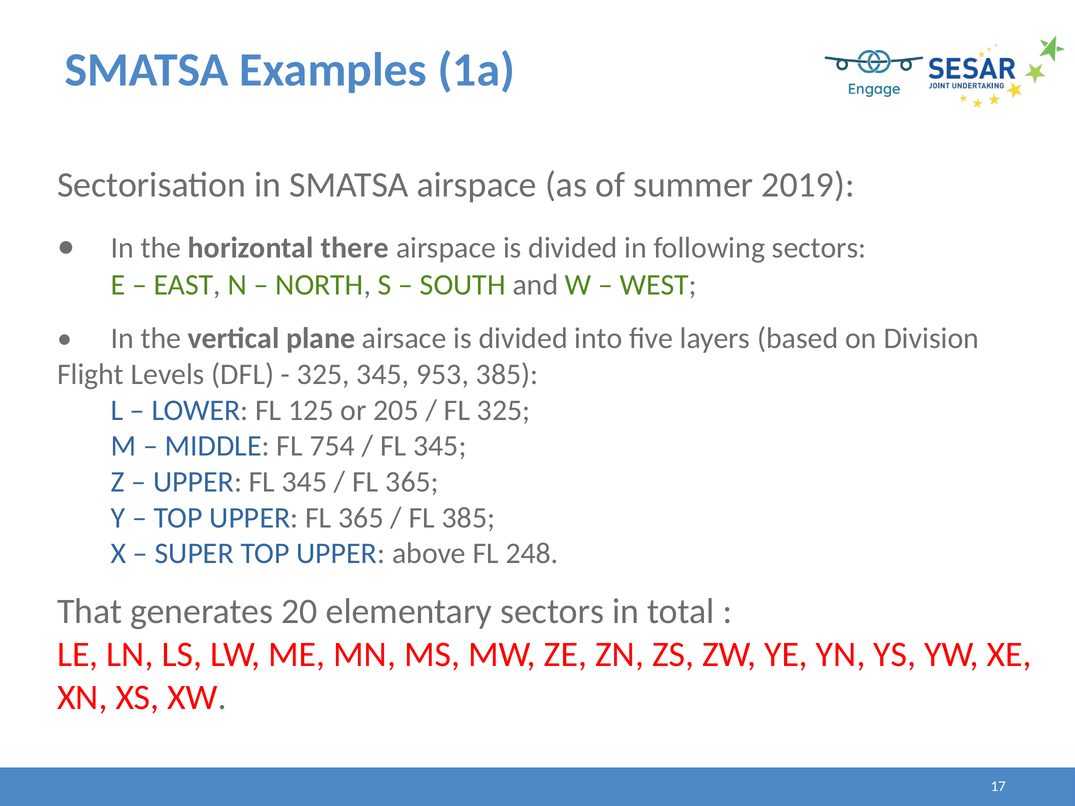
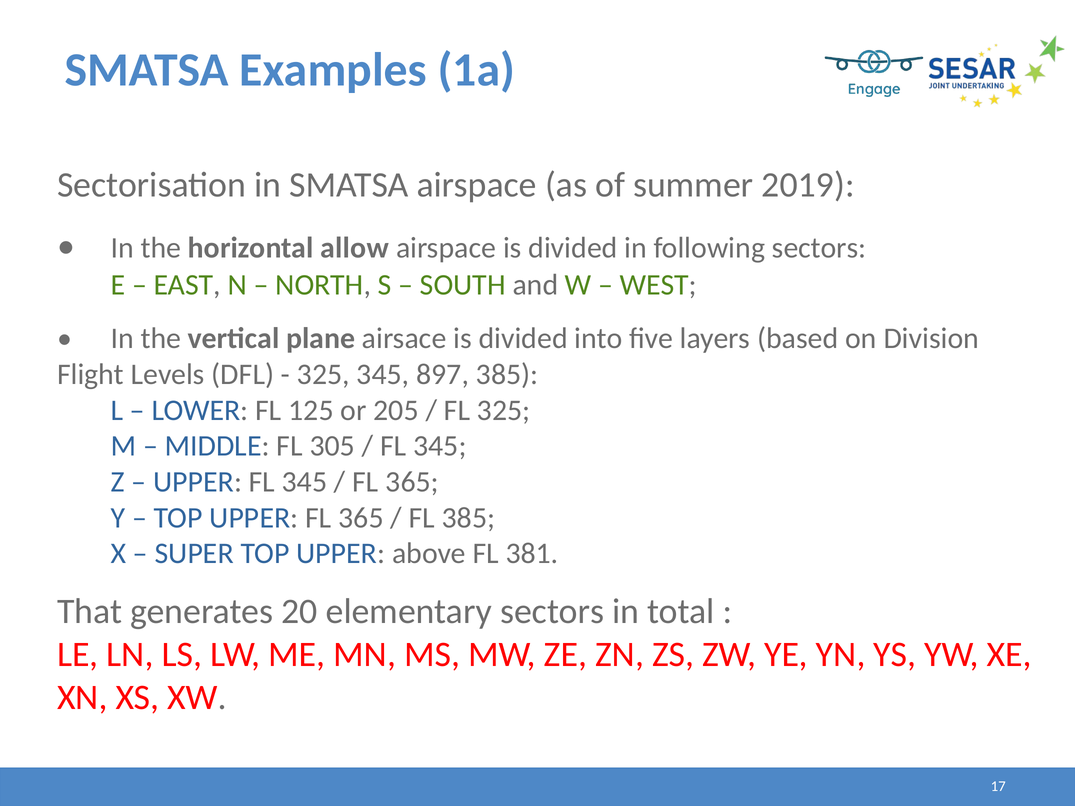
there: there -> allow
953: 953 -> 897
754: 754 -> 305
248: 248 -> 381
